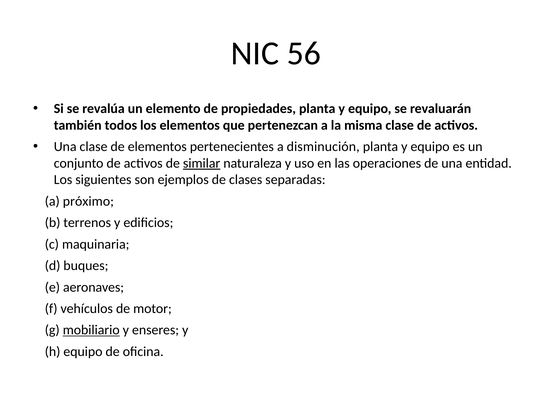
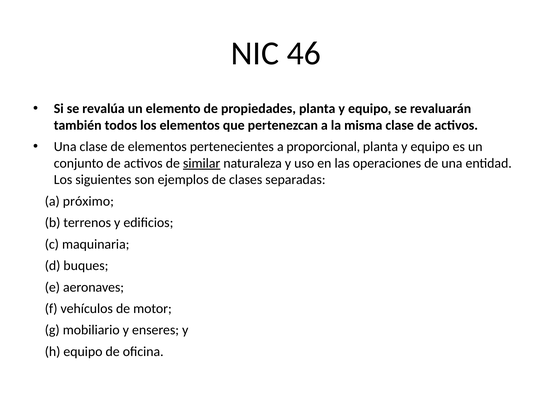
56: 56 -> 46
disminución: disminución -> proporcional
mobiliario underline: present -> none
